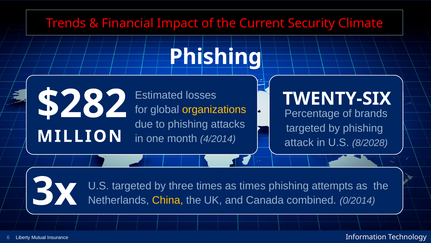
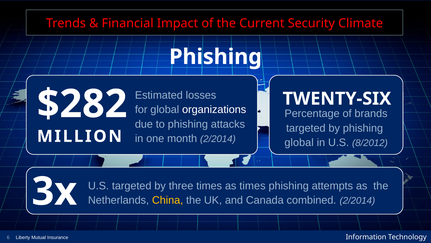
organizations colour: yellow -> white
month 4/2014: 4/2014 -> 2/2014
attack at (299, 142): attack -> global
8/2028: 8/2028 -> 8/2012
combined 0/2014: 0/2014 -> 2/2014
